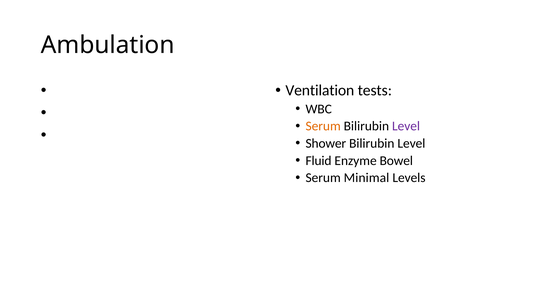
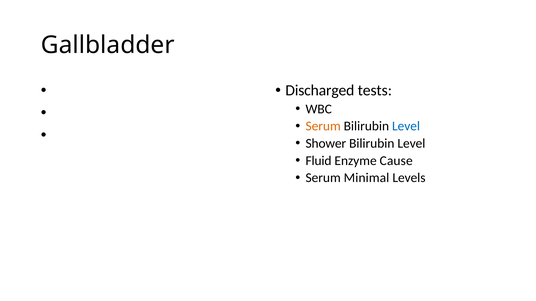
Ambulation: Ambulation -> Gallbladder
Ventilation: Ventilation -> Discharged
Level at (406, 126) colour: purple -> blue
Bowel: Bowel -> Cause
